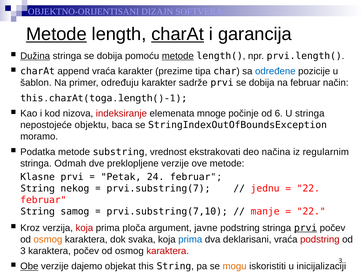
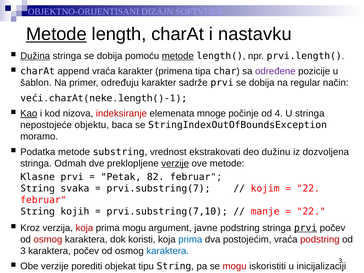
charAt at (178, 34) underline: present -> none
garancija: garancija -> nastavku
prezime: prezime -> primena
određene colour: blue -> purple
na februar: februar -> regular
this at (32, 98): this -> veći
toga: toga -> neke
Kao underline: none -> present
6: 6 -> 4
načina: načina -> dužinu
regularnim: regularnim -> dozvoljena
verzije at (175, 163) underline: none -> present
24: 24 -> 82
nekog: nekog -> svaka
jednu: jednu -> kojim
samog: samog -> kojih
prima ploča: ploča -> mogu
osmog at (48, 239) colour: orange -> red
svaka: svaka -> koristi
deklarisani: deklarisani -> postojećim
karaktera at (168, 251) colour: red -> blue
Obe underline: present -> none
dajemo: dajemo -> porediti
objekat this: this -> tipu
mogu at (235, 266) colour: orange -> red
